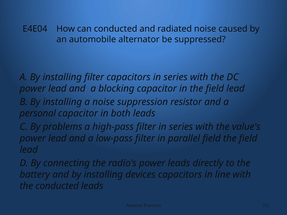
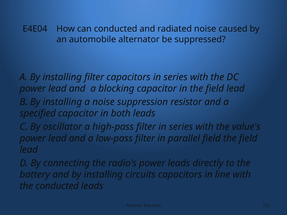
personal: personal -> specified
problems: problems -> oscillator
devices: devices -> circuits
